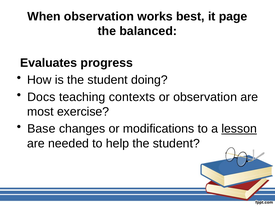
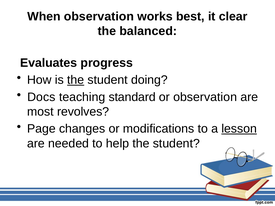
page: page -> clear
the at (76, 80) underline: none -> present
contexts: contexts -> standard
exercise: exercise -> revolves
Base: Base -> Page
